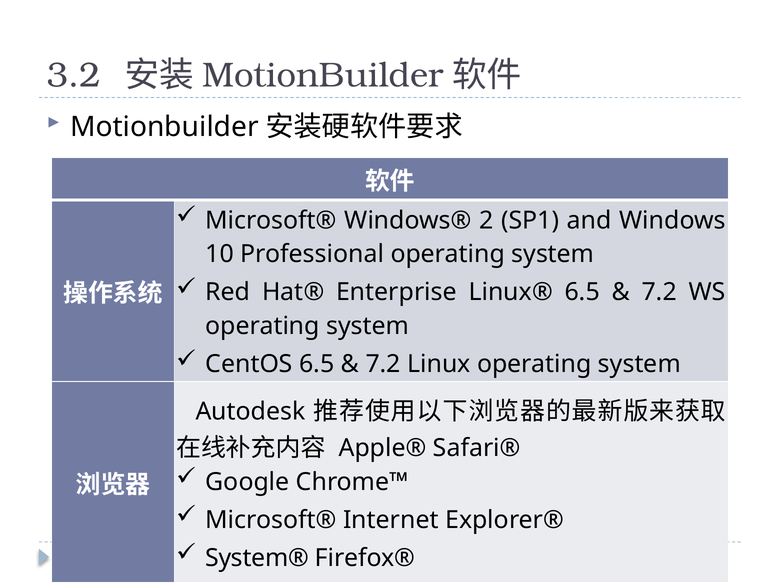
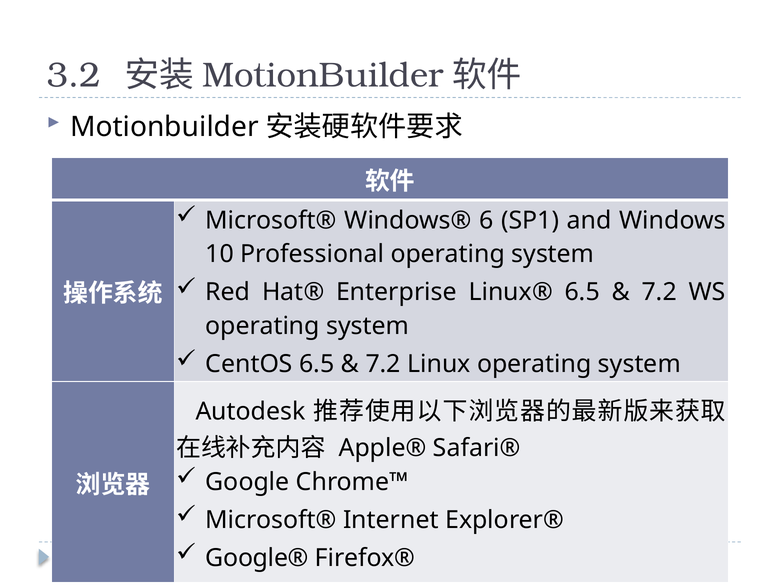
2: 2 -> 6
System®: System® -> Google®
